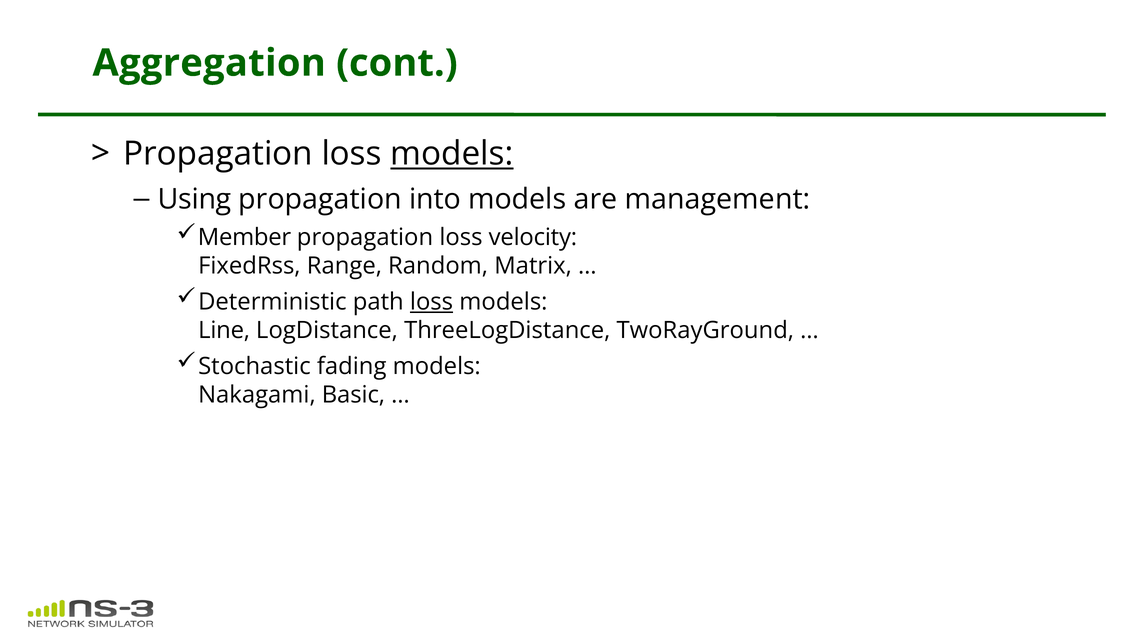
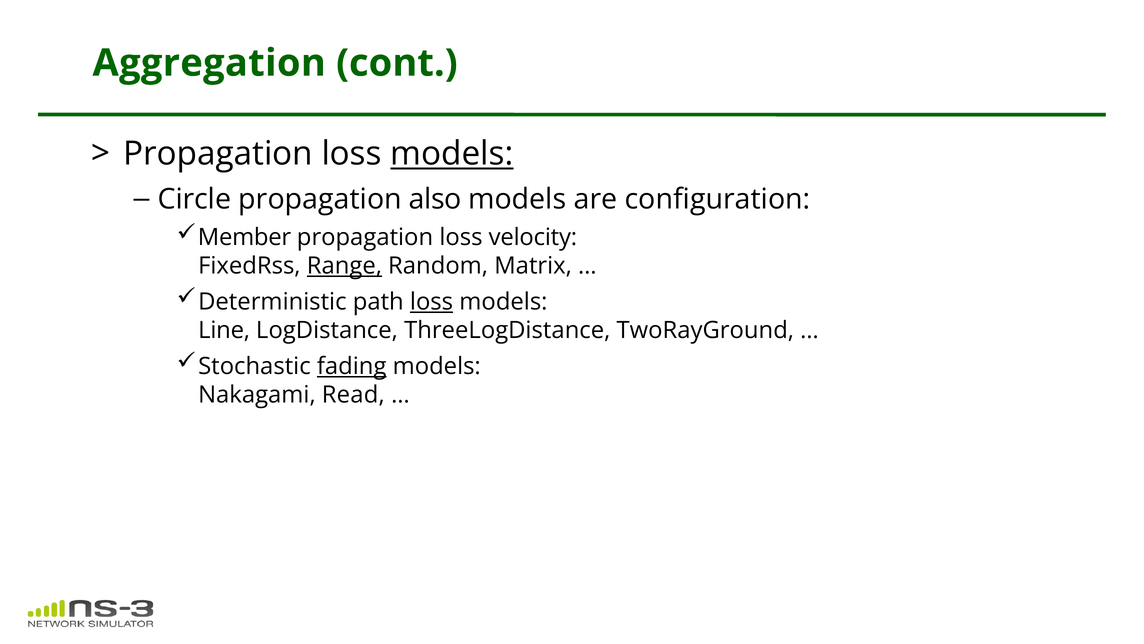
Using: Using -> Circle
into: into -> also
management: management -> configuration
Range underline: none -> present
fading underline: none -> present
Basic: Basic -> Read
